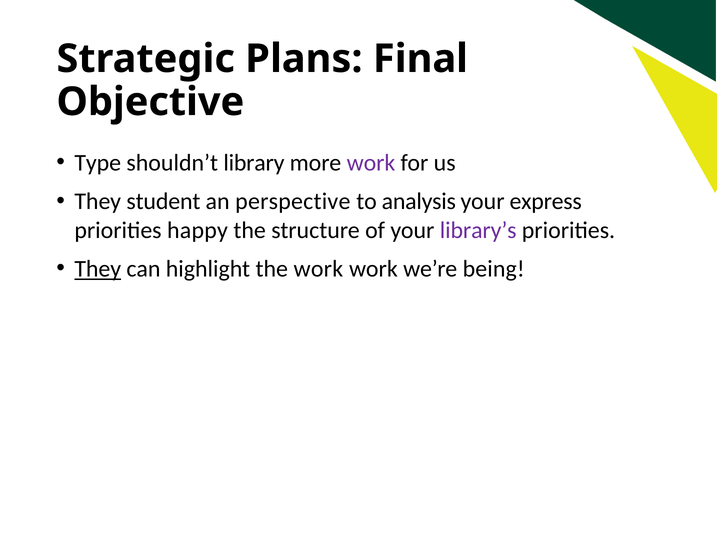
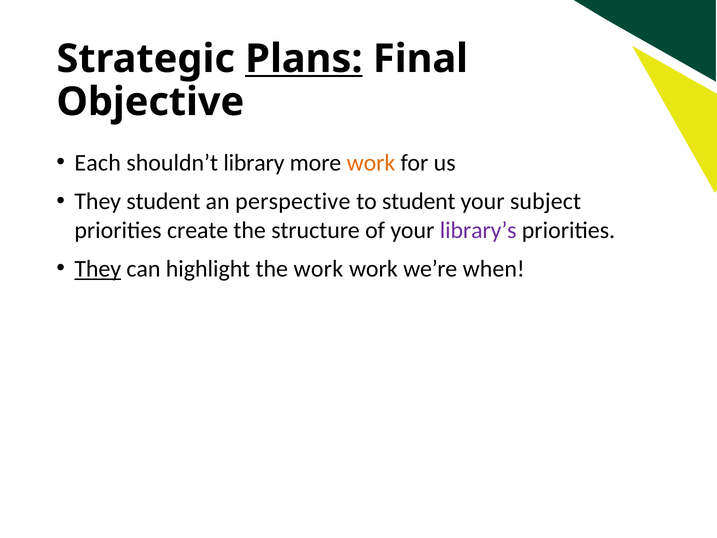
Plans underline: none -> present
Type: Type -> Each
work at (371, 163) colour: purple -> orange
to analysis: analysis -> student
express: express -> subject
happy: happy -> create
being: being -> when
